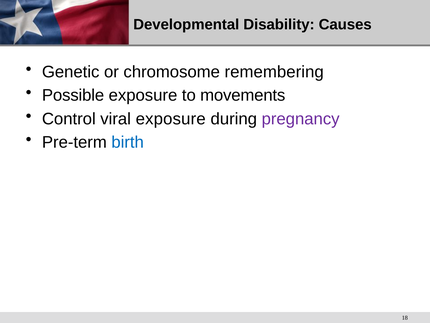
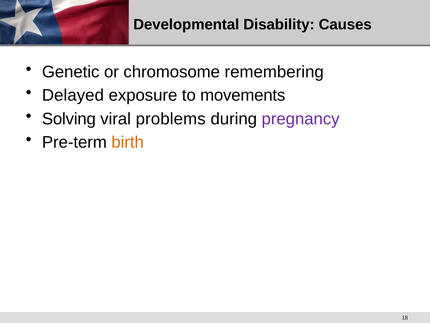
Possible: Possible -> Delayed
Control: Control -> Solving
viral exposure: exposure -> problems
birth colour: blue -> orange
